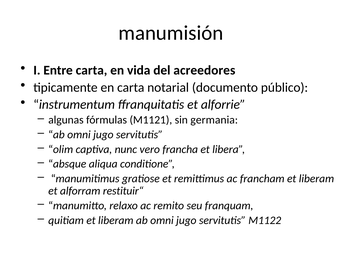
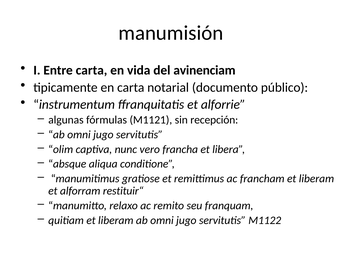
acreedores: acreedores -> avinenciam
germania: germania -> recepción
